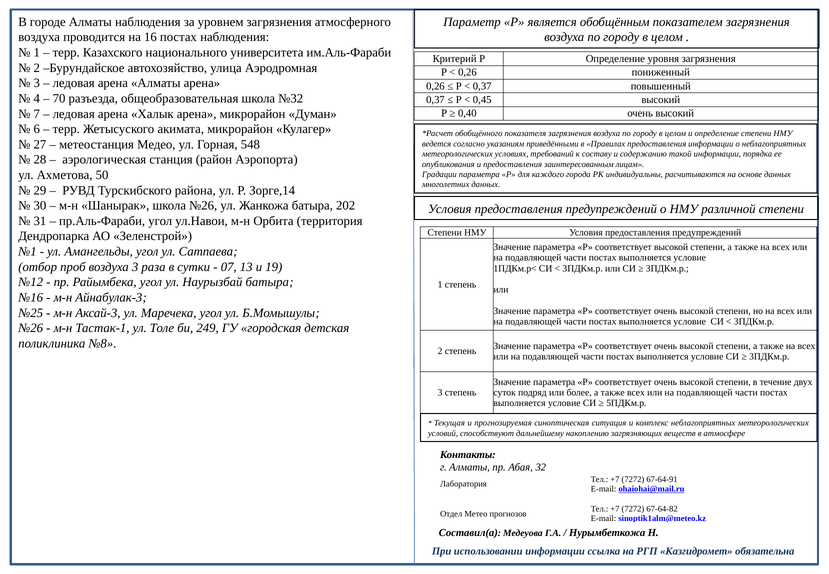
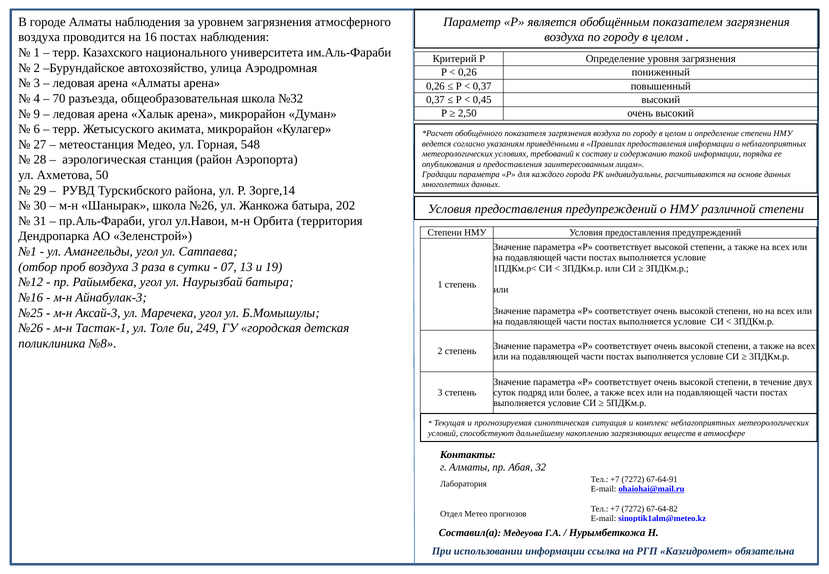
7: 7 -> 9
0,40: 0,40 -> 2,50
